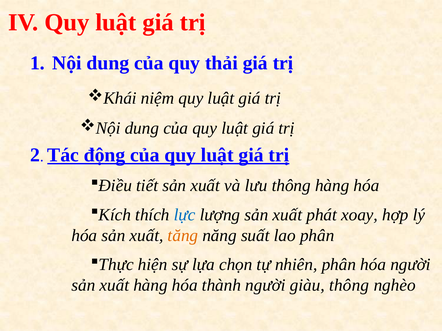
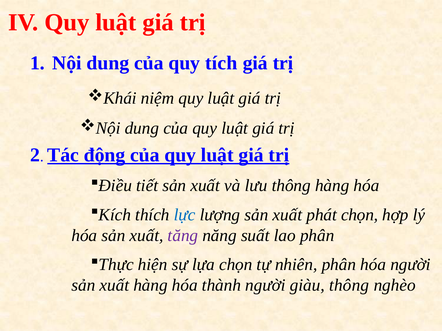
thải: thải -> tích
phát xoay: xoay -> chọn
tăng colour: orange -> purple
